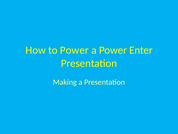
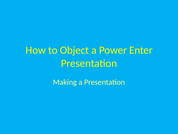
to Power: Power -> Object
